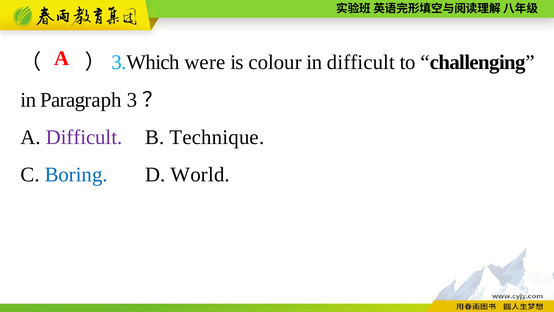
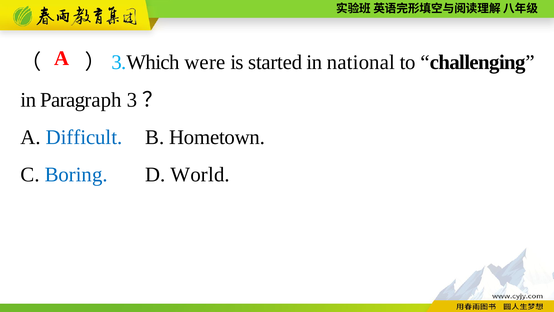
colour: colour -> started
in difficult: difficult -> national
Difficult at (84, 137) colour: purple -> blue
Technique: Technique -> Hometown
